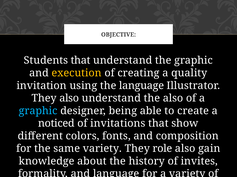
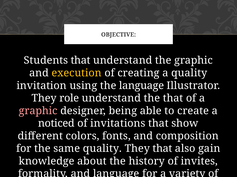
They also: also -> role
the also: also -> that
graphic at (38, 111) colour: light blue -> pink
same variety: variety -> quality
They role: role -> that
